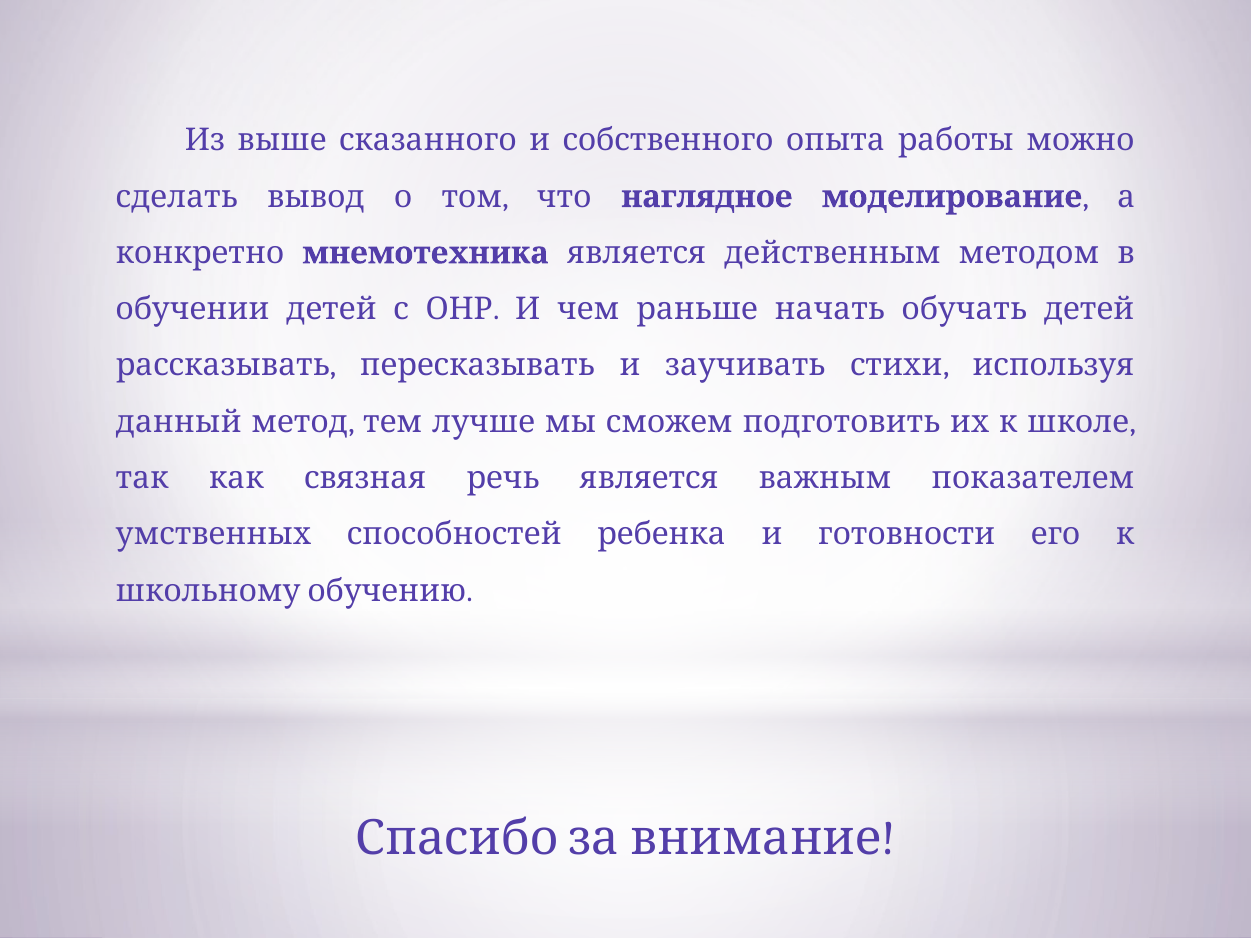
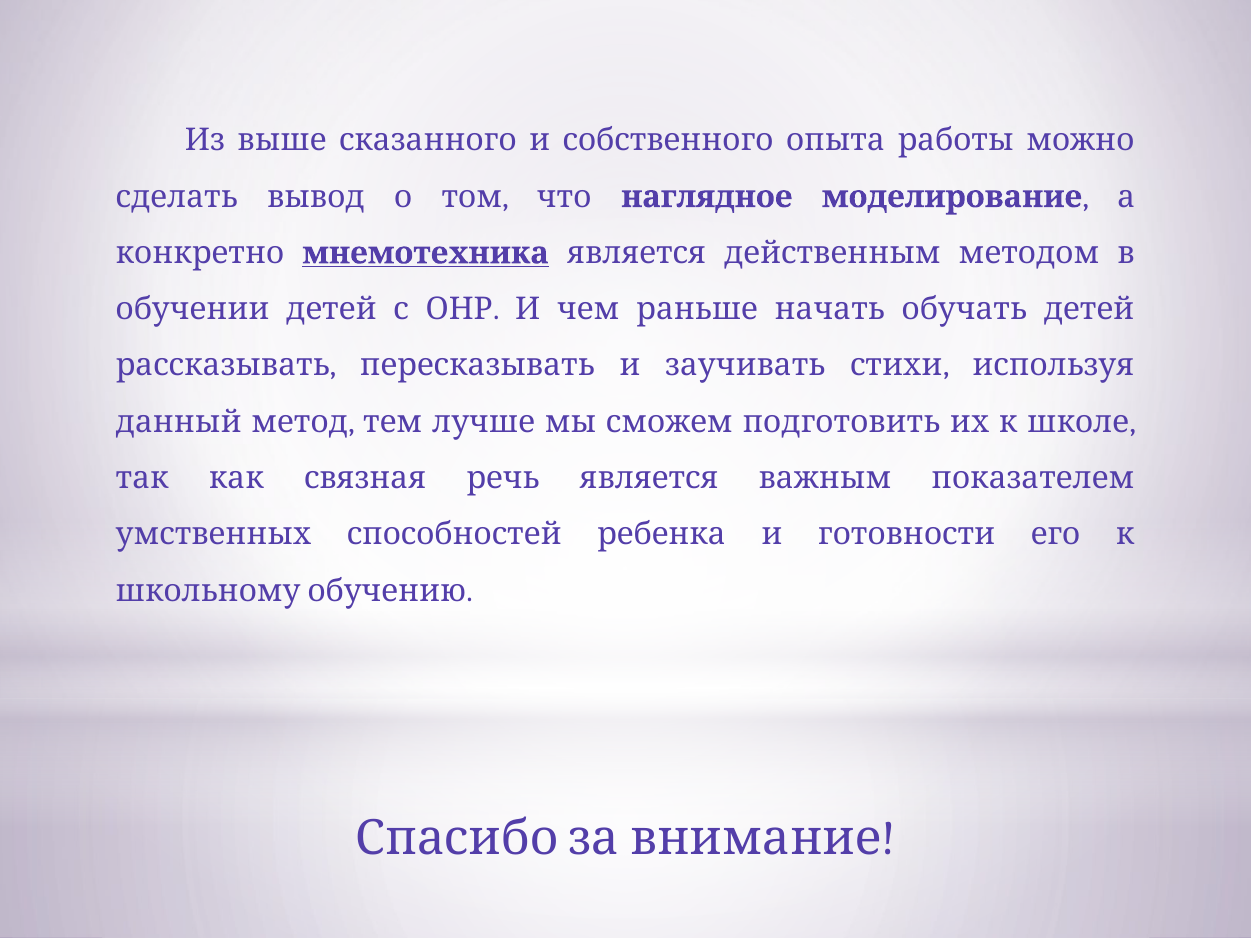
мнемотехника underline: none -> present
